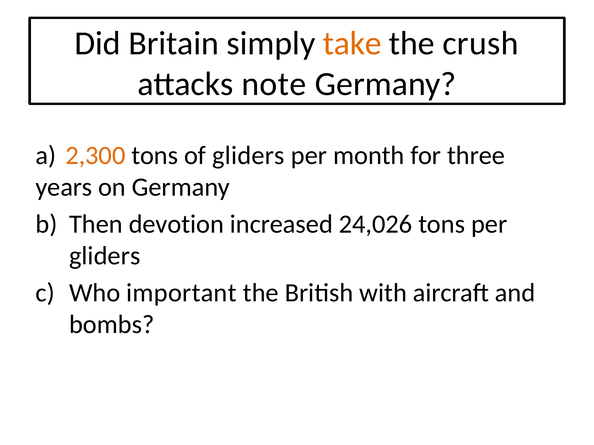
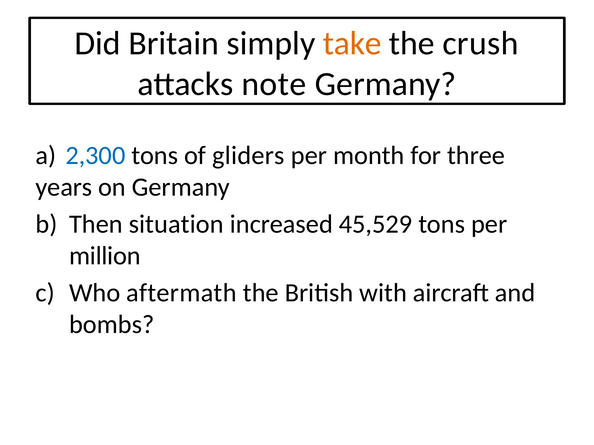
2,300 colour: orange -> blue
devotion: devotion -> situation
24,026: 24,026 -> 45,529
gliders at (105, 256): gliders -> million
important: important -> aftermath
